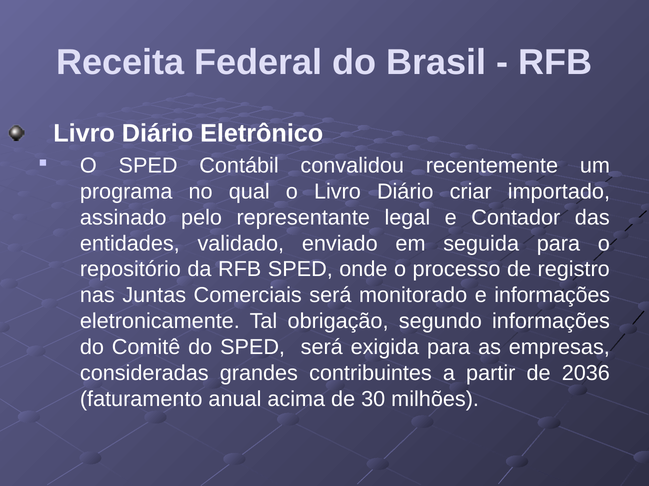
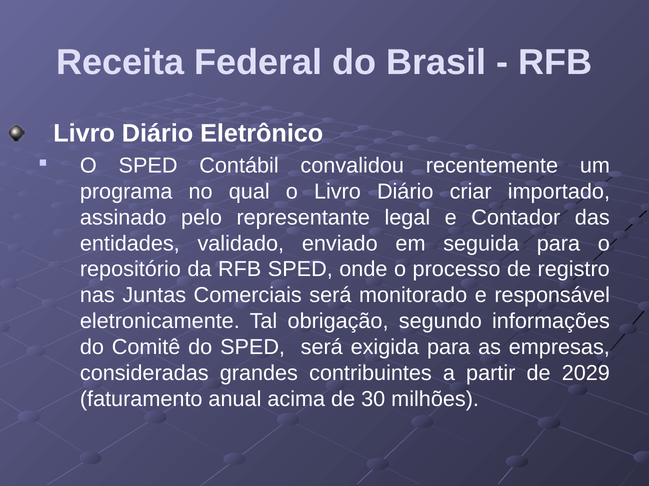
e informações: informações -> responsável
2036: 2036 -> 2029
